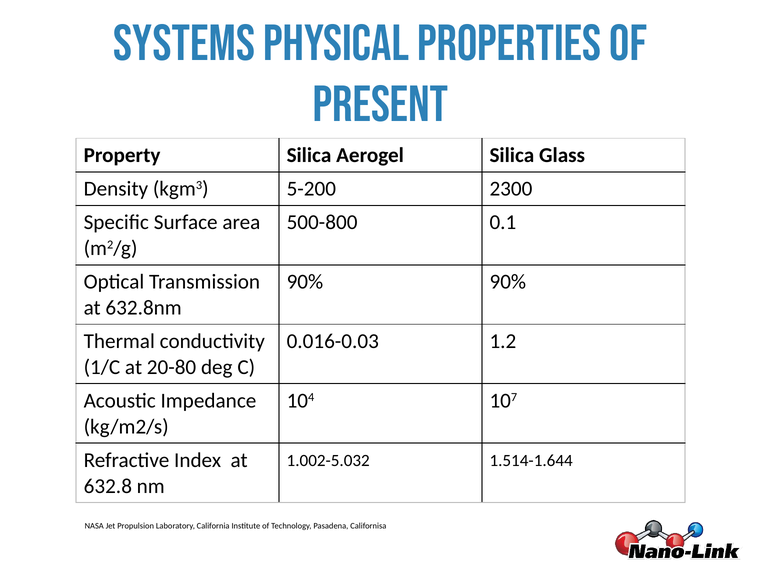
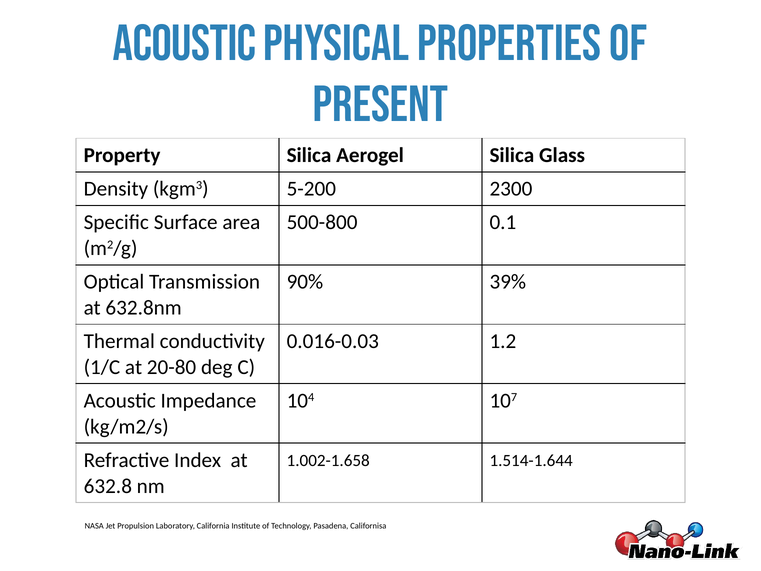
Systems at (184, 44): Systems -> Acoustic
90% 90%: 90% -> 39%
1.002-5.032: 1.002-5.032 -> 1.002-1.658
